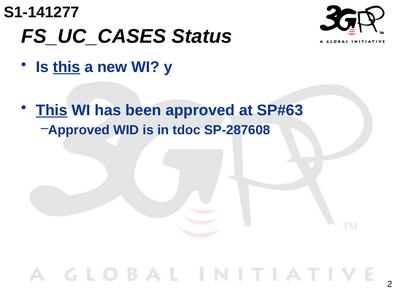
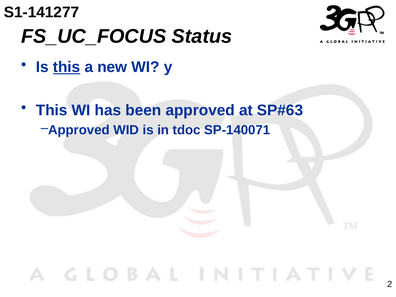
FS_UC_CASES: FS_UC_CASES -> FS_UC_FOCUS
This at (52, 110) underline: present -> none
SP-287608: SP-287608 -> SP-140071
